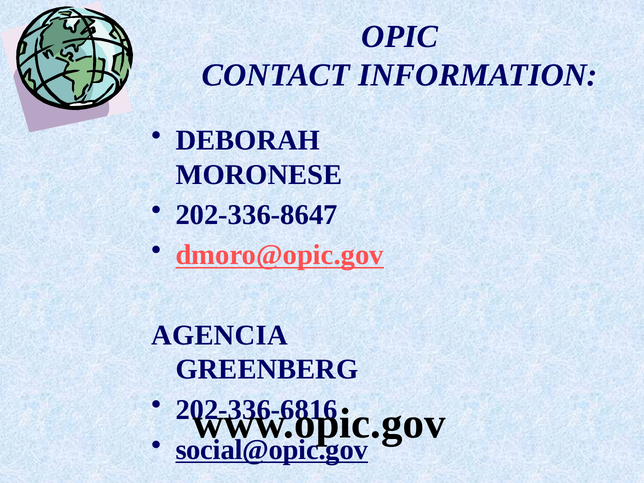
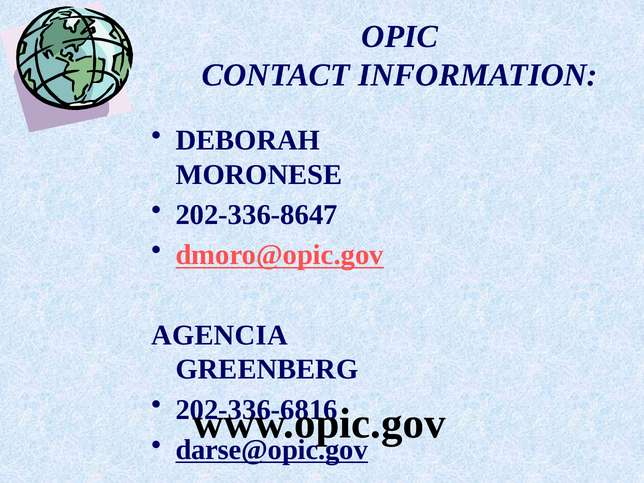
social@opic.gov: social@opic.gov -> darse@opic.gov
